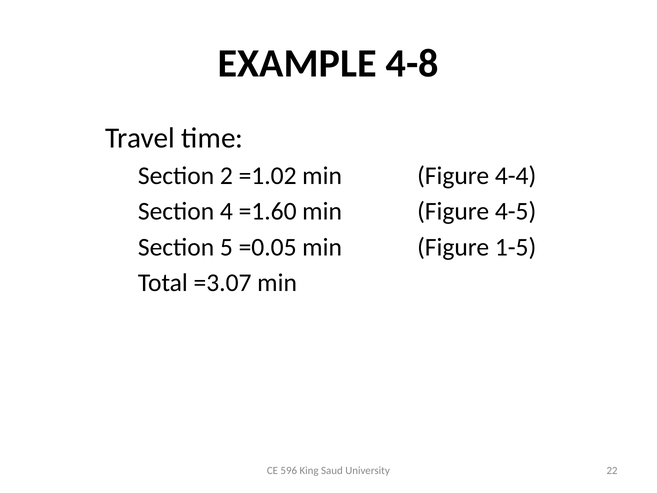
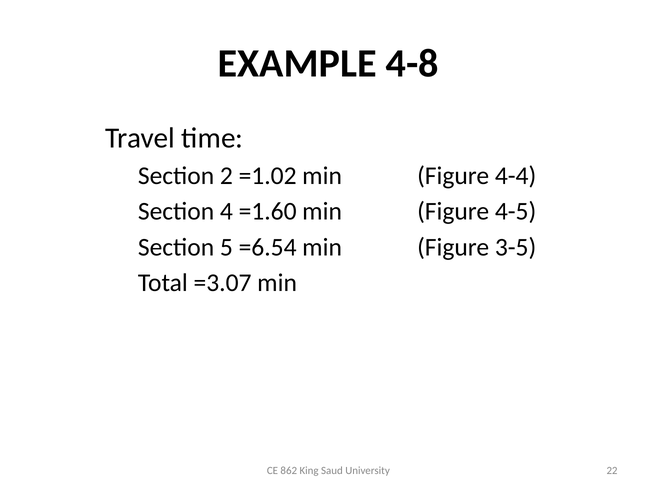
=0.05: =0.05 -> =6.54
1-5: 1-5 -> 3-5
596: 596 -> 862
